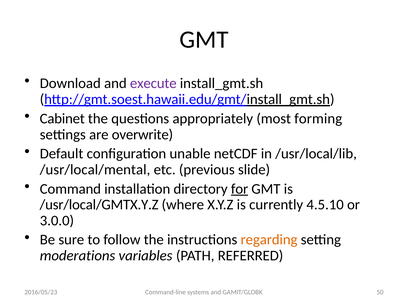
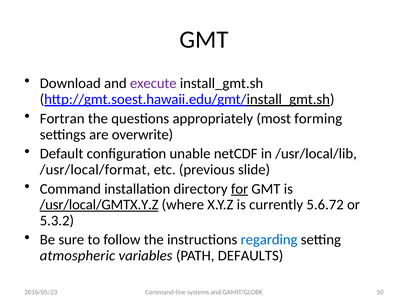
Cabinet: Cabinet -> Fortran
/usr/local/mental: /usr/local/mental -> /usr/local/format
/usr/local/GMTX.Y.Z underline: none -> present
4.5.10: 4.5.10 -> 5.6.72
3.0.0: 3.0.0 -> 5.3.2
regarding colour: orange -> blue
moderations: moderations -> atmospheric
REFERRED: REFERRED -> DEFAULTS
